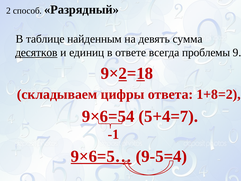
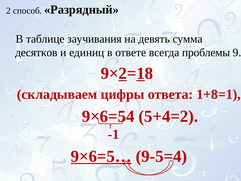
найденным: найденным -> заучивания
десятков underline: present -> none
1+8=2: 1+8=2 -> 1+8=1
5+4=7: 5+4=7 -> 5+4=2
